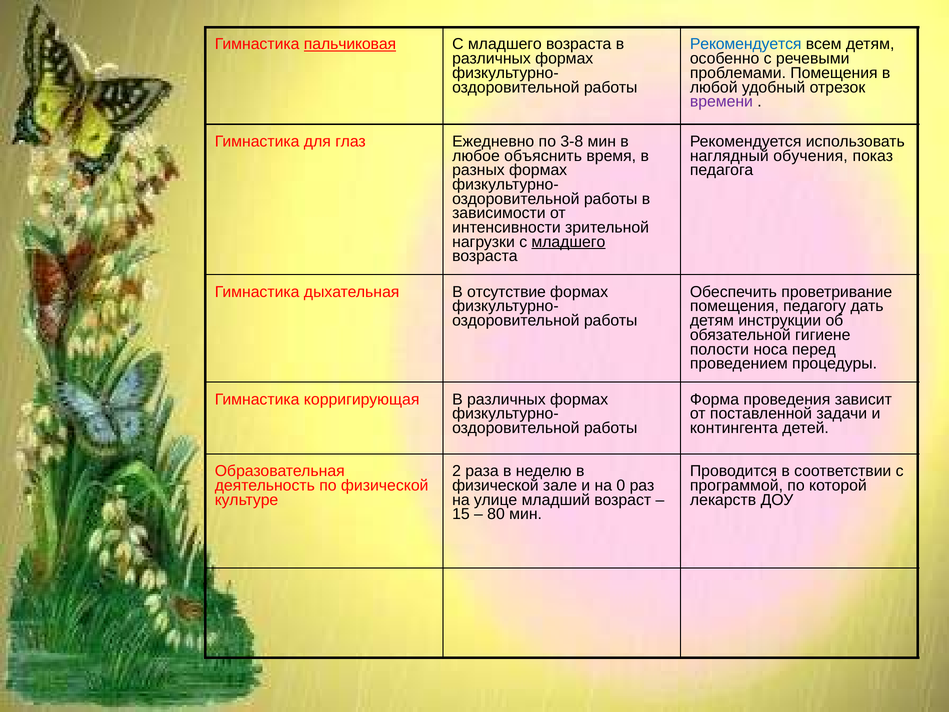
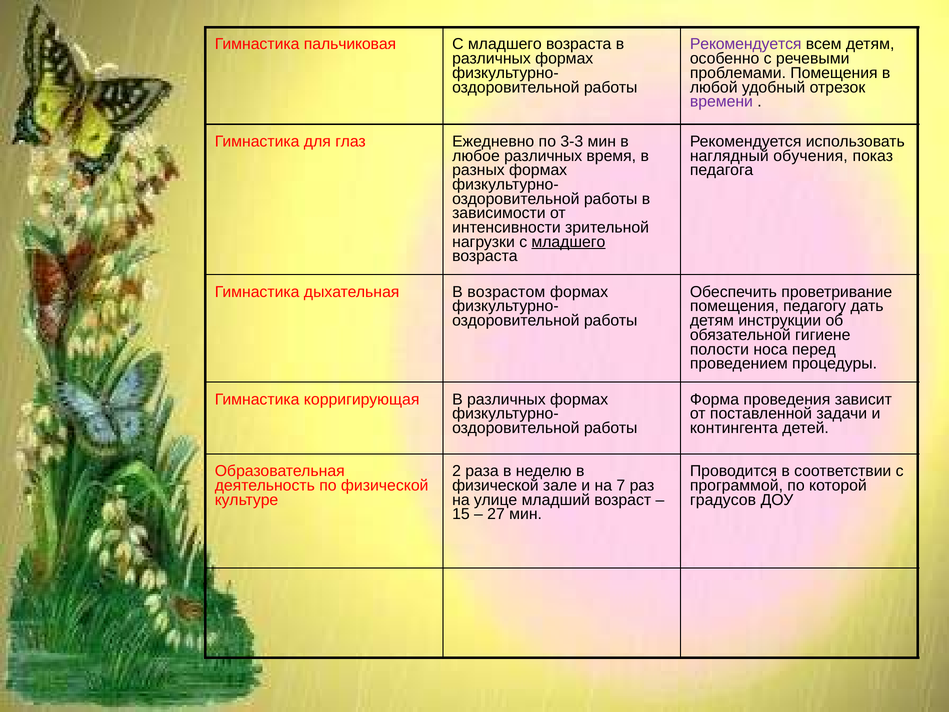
пальчиковая underline: present -> none
Рекомендуется at (746, 44) colour: blue -> purple
3-8: 3-8 -> 3-3
любое объяснить: объяснить -> различных
отсутствие: отсутствие -> возрастом
0: 0 -> 7
лекарств: лекарств -> градусов
80: 80 -> 27
